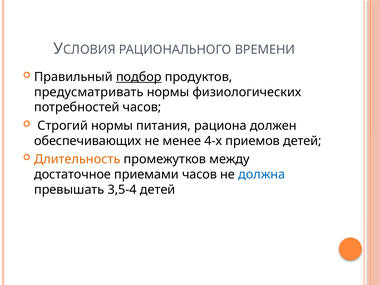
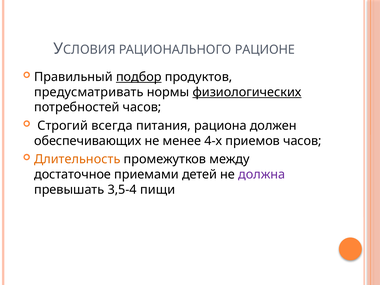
ВРЕМЕНИ: ВРЕМЕНИ -> РАЦИОНЕ
физиологических underline: none -> present
Строгий нормы: нормы -> всегда
приемов детей: детей -> часов
приемами часов: часов -> детей
должна colour: blue -> purple
3,5-4 детей: детей -> пищи
